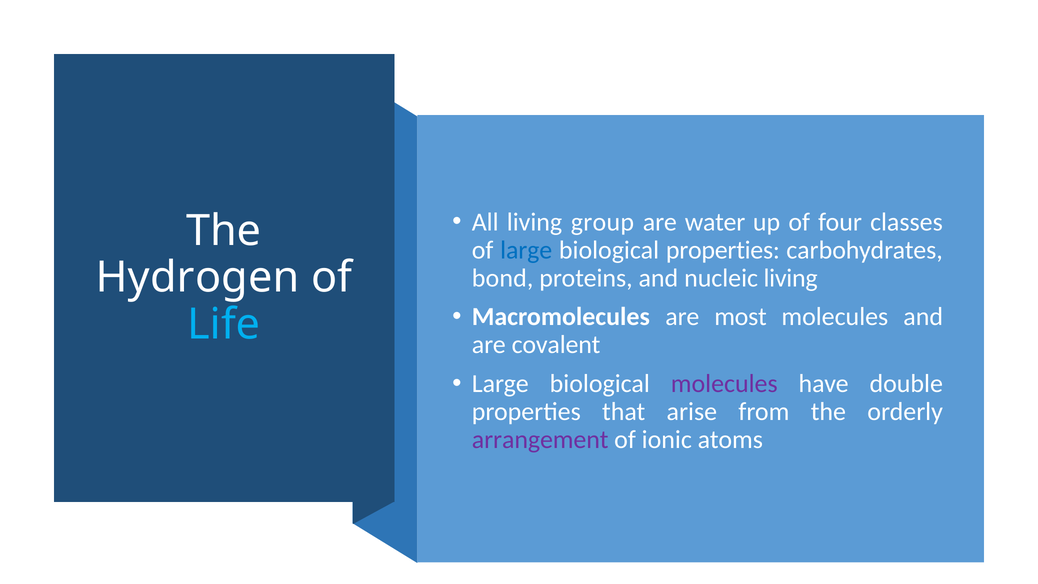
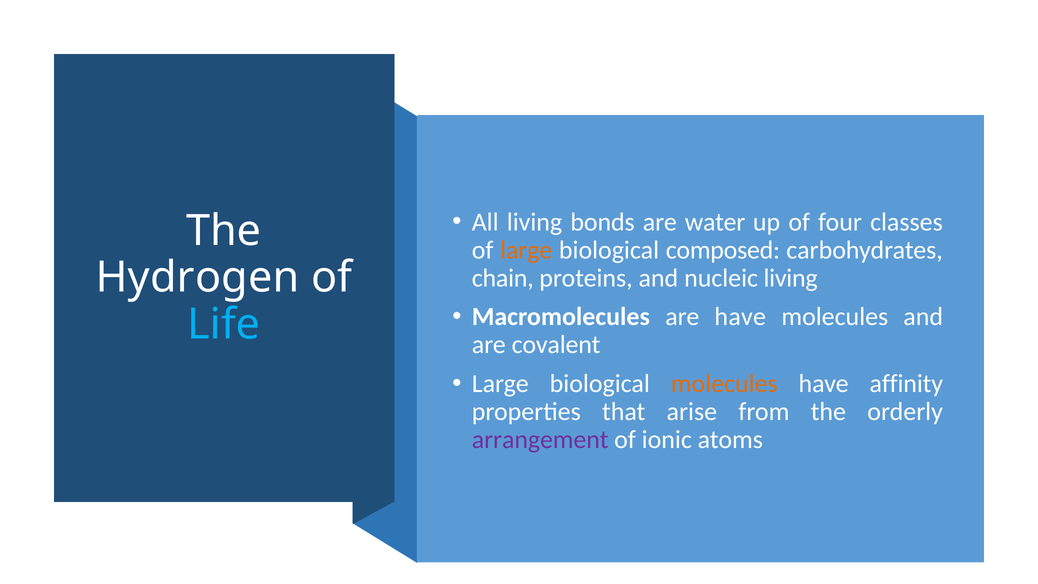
group: group -> bonds
large at (526, 250) colour: blue -> orange
biological properties: properties -> composed
bond: bond -> chain
are most: most -> have
molecules at (724, 384) colour: purple -> orange
double: double -> affinity
